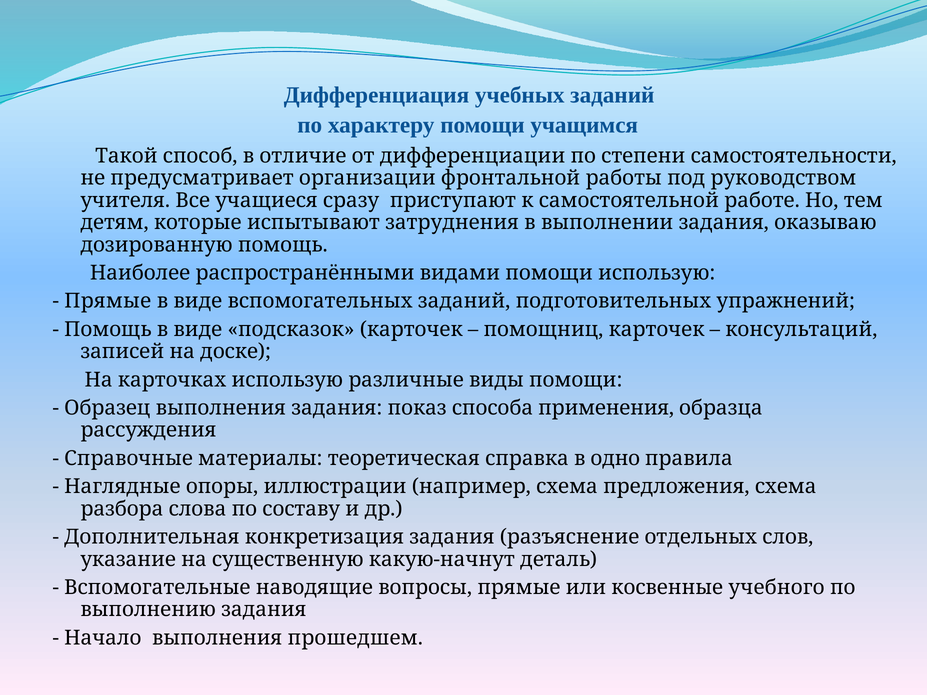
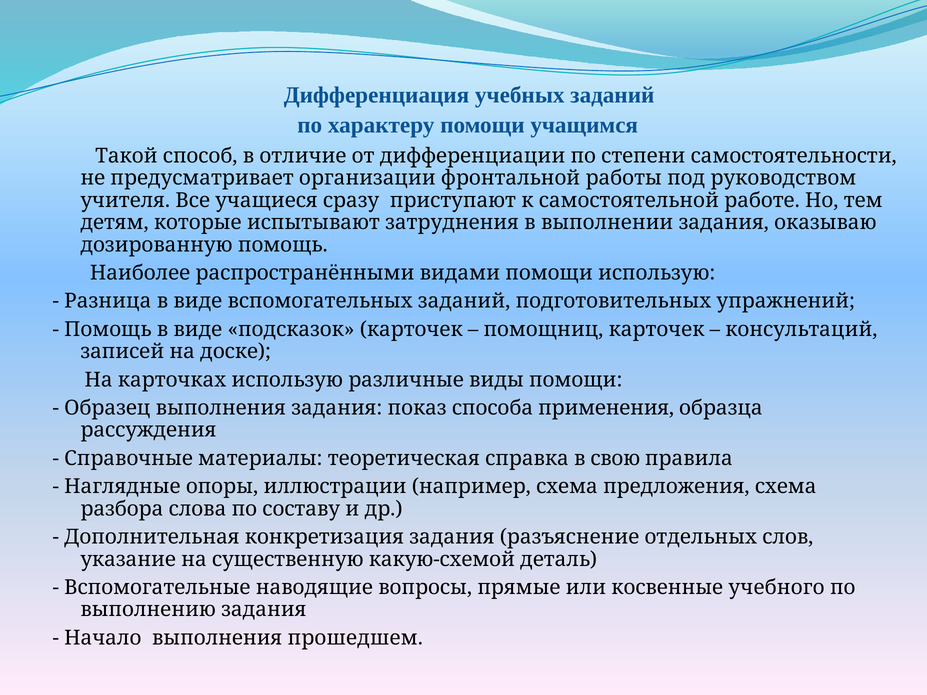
Прямые at (108, 301): Прямые -> Разница
одно: одно -> свою
какую-начнут: какую-начнут -> какую-схемой
